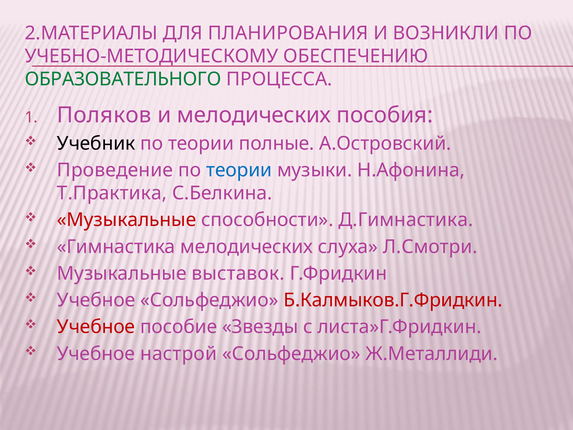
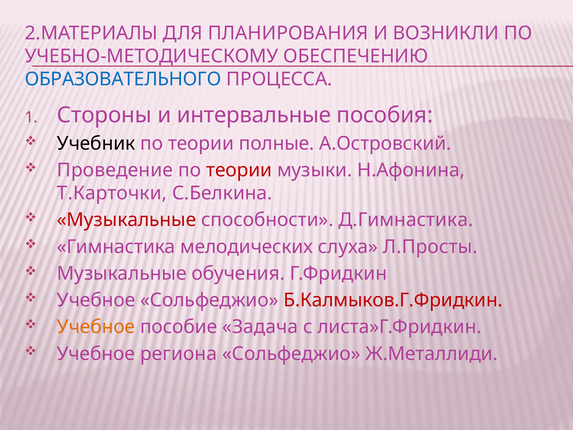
ОБРАЗОВАТЕЛЬНОГО colour: green -> blue
Поляков: Поляков -> Стороны
и мелодических: мелодических -> интервальные
теории at (239, 170) colour: blue -> red
Т.Практика: Т.Практика -> Т.Карточки
Л.Смотри: Л.Смотри -> Л.Просты
выставок: выставок -> обучения
Учебное at (96, 327) colour: red -> orange
Звезды: Звезды -> Задача
настрой: настрой -> региона
